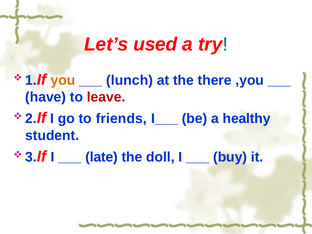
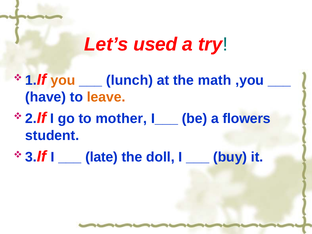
there: there -> math
leave colour: red -> orange
friends: friends -> mother
healthy: healthy -> flowers
